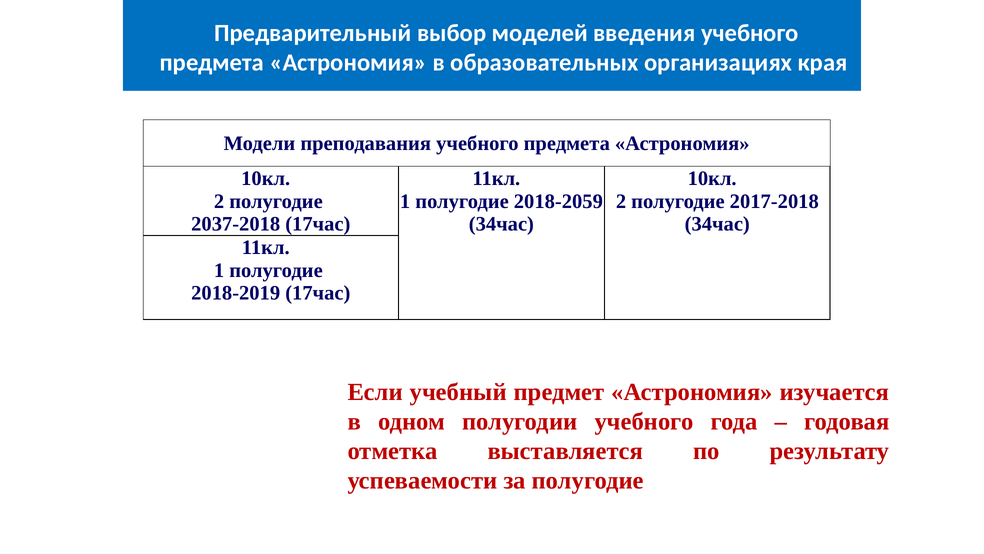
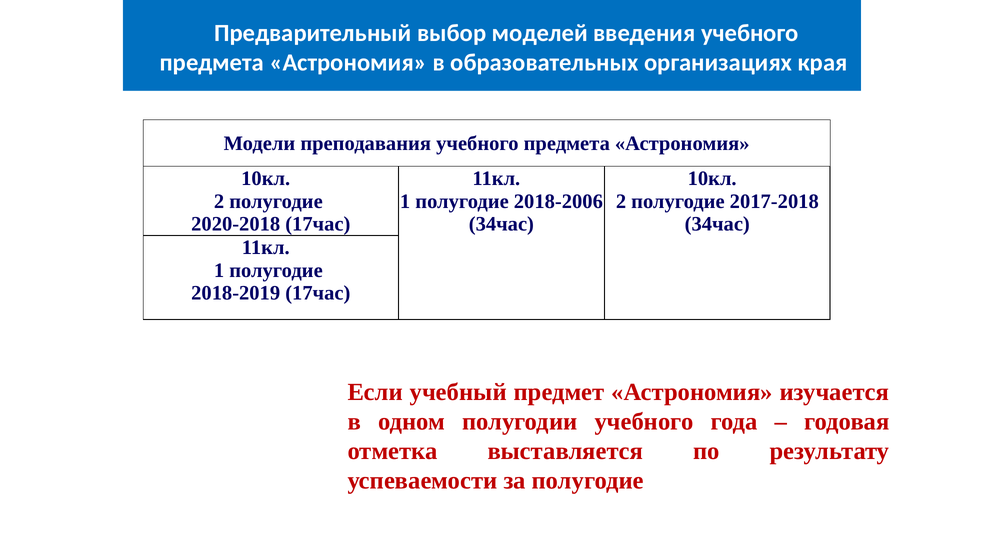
2018-2059: 2018-2059 -> 2018-2006
2037-2018: 2037-2018 -> 2020-2018
